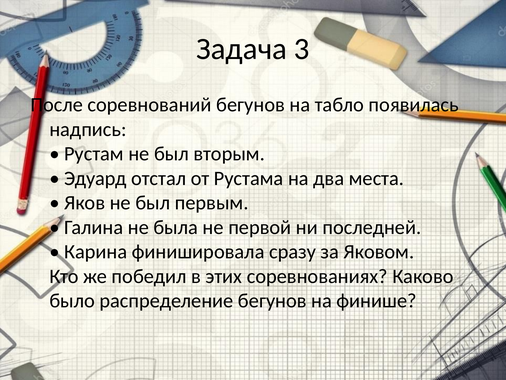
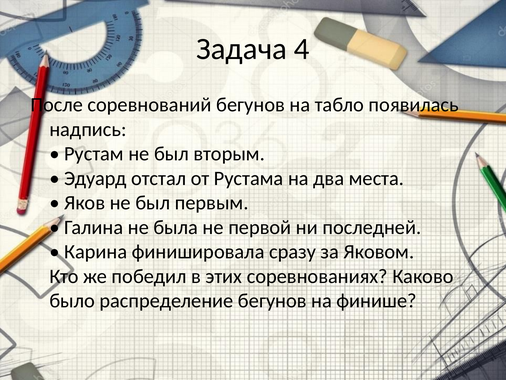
3: 3 -> 4
